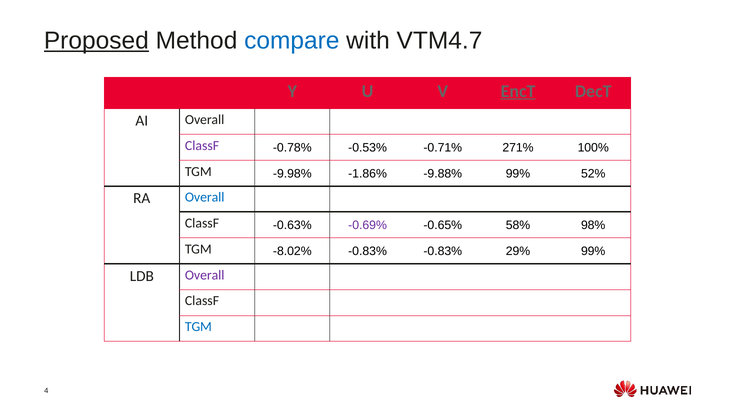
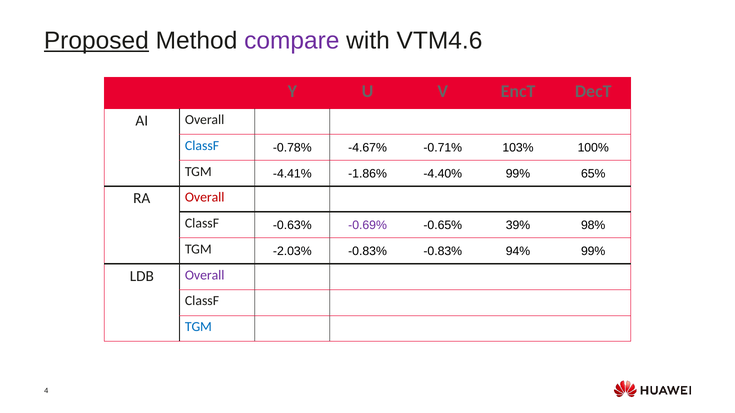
compare colour: blue -> purple
VTM4.7: VTM4.7 -> VTM4.6
EncT underline: present -> none
ClassF at (202, 146) colour: purple -> blue
-0.53%: -0.53% -> -4.67%
271%: 271% -> 103%
-9.98%: -9.98% -> -4.41%
-9.88%: -9.88% -> -4.40%
52%: 52% -> 65%
Overall at (205, 198) colour: blue -> red
58%: 58% -> 39%
-8.02%: -8.02% -> -2.03%
29%: 29% -> 94%
